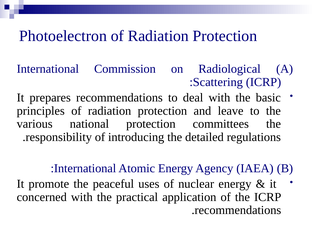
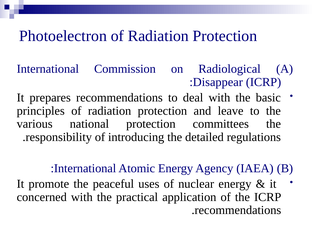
Scattering: Scattering -> Disappear
